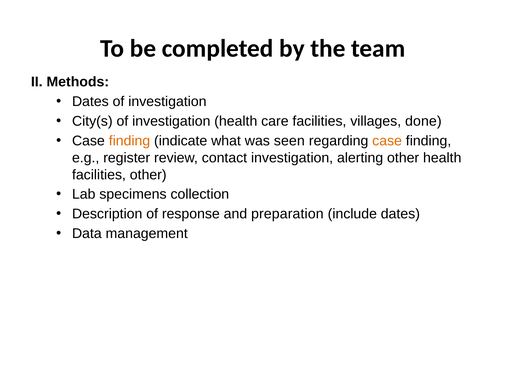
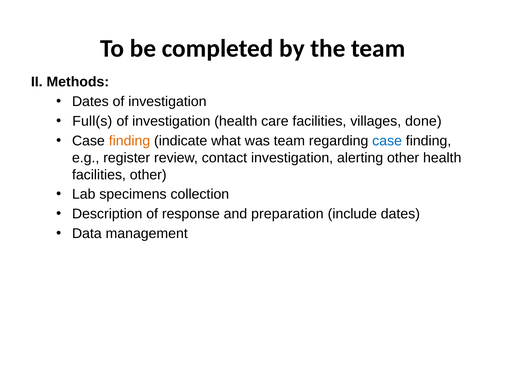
City(s: City(s -> Full(s
was seen: seen -> team
case at (387, 141) colour: orange -> blue
